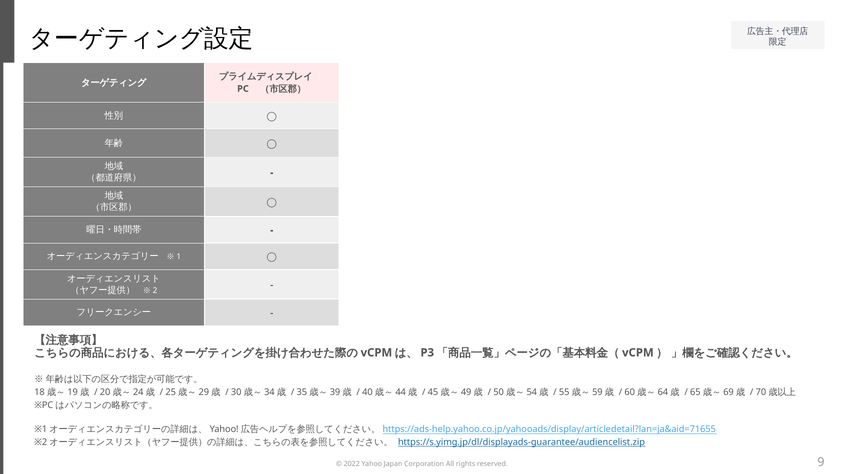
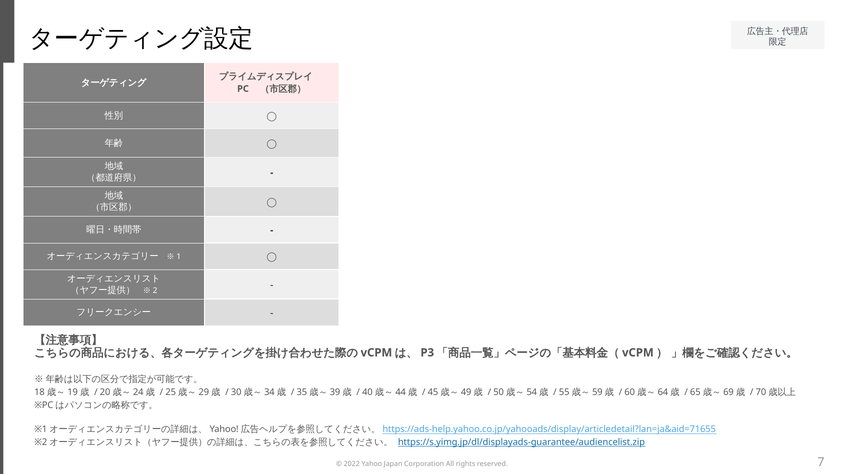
9: 9 -> 7
